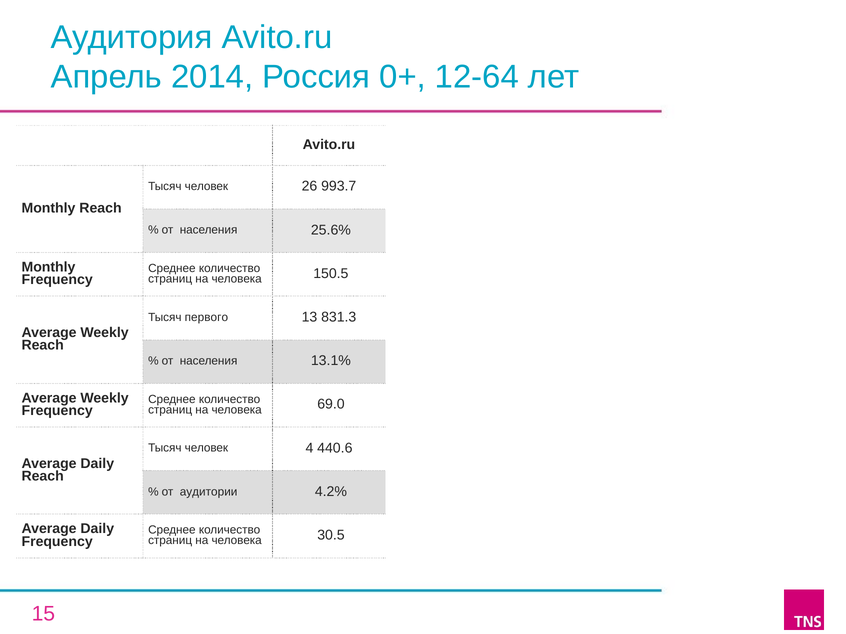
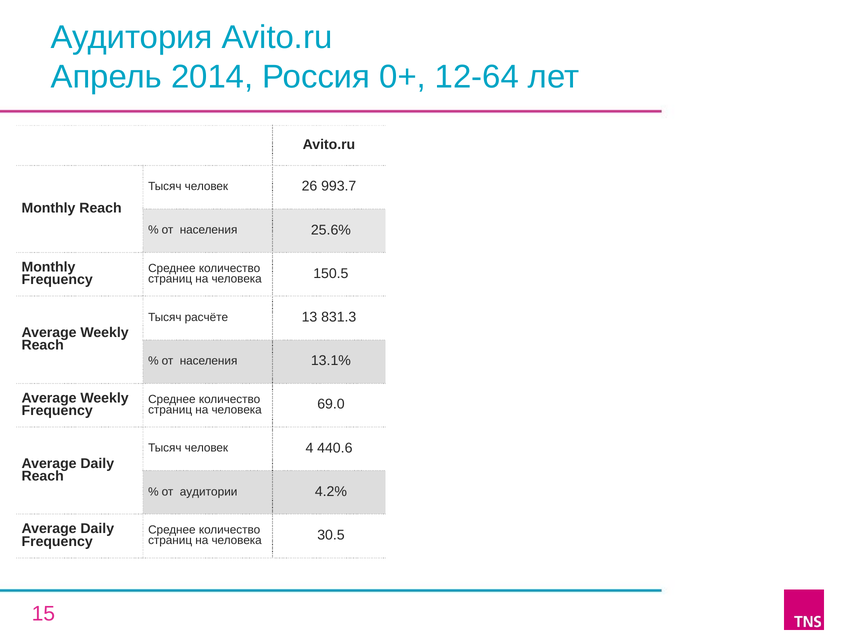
первого: первого -> расчёте
